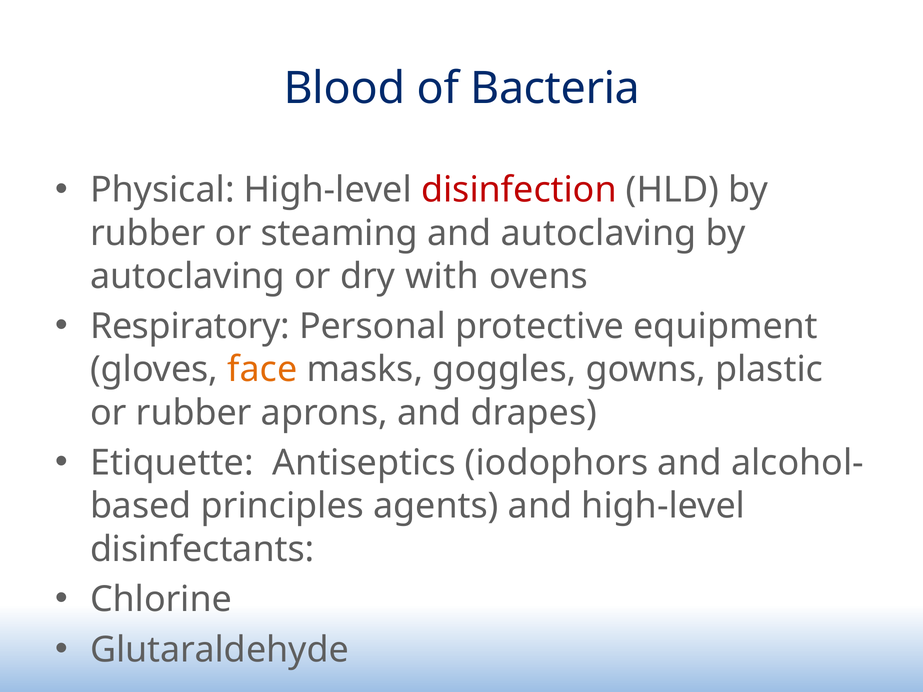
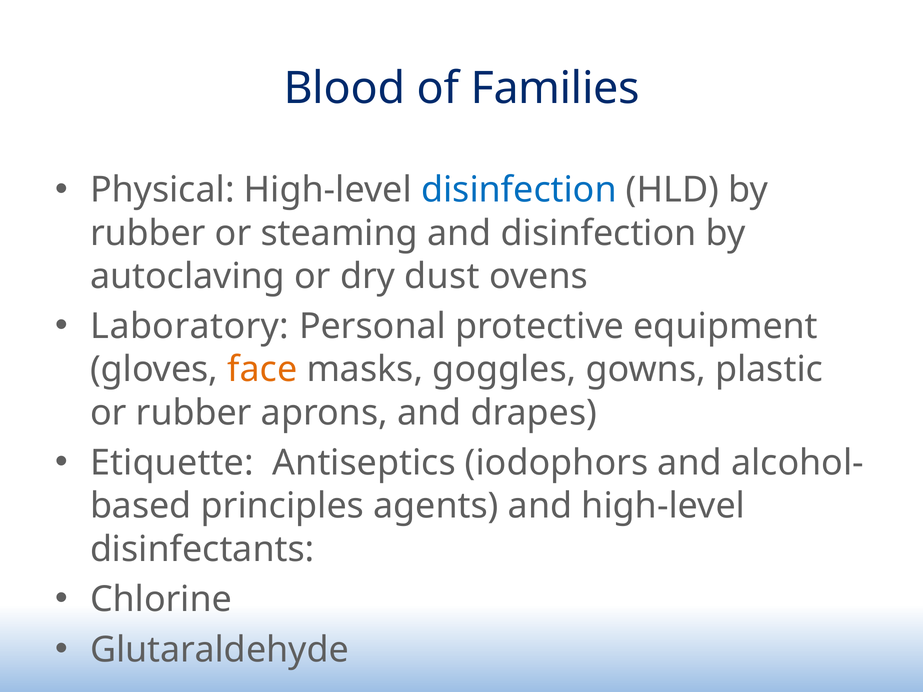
Bacteria: Bacteria -> Families
disinfection at (519, 190) colour: red -> blue
and autoclaving: autoclaving -> disinfection
with: with -> dust
Respiratory: Respiratory -> Laboratory
